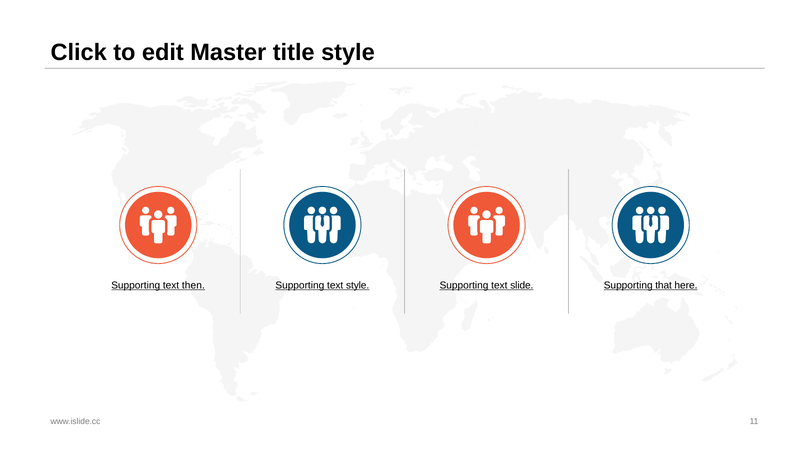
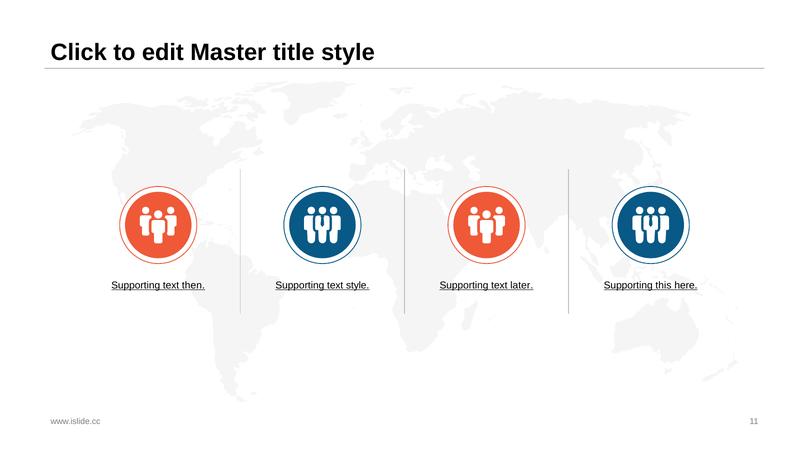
slide: slide -> later
that: that -> this
